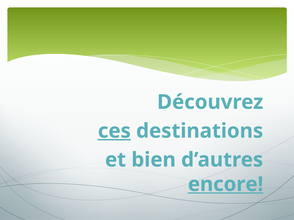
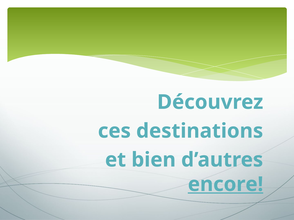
ces underline: present -> none
